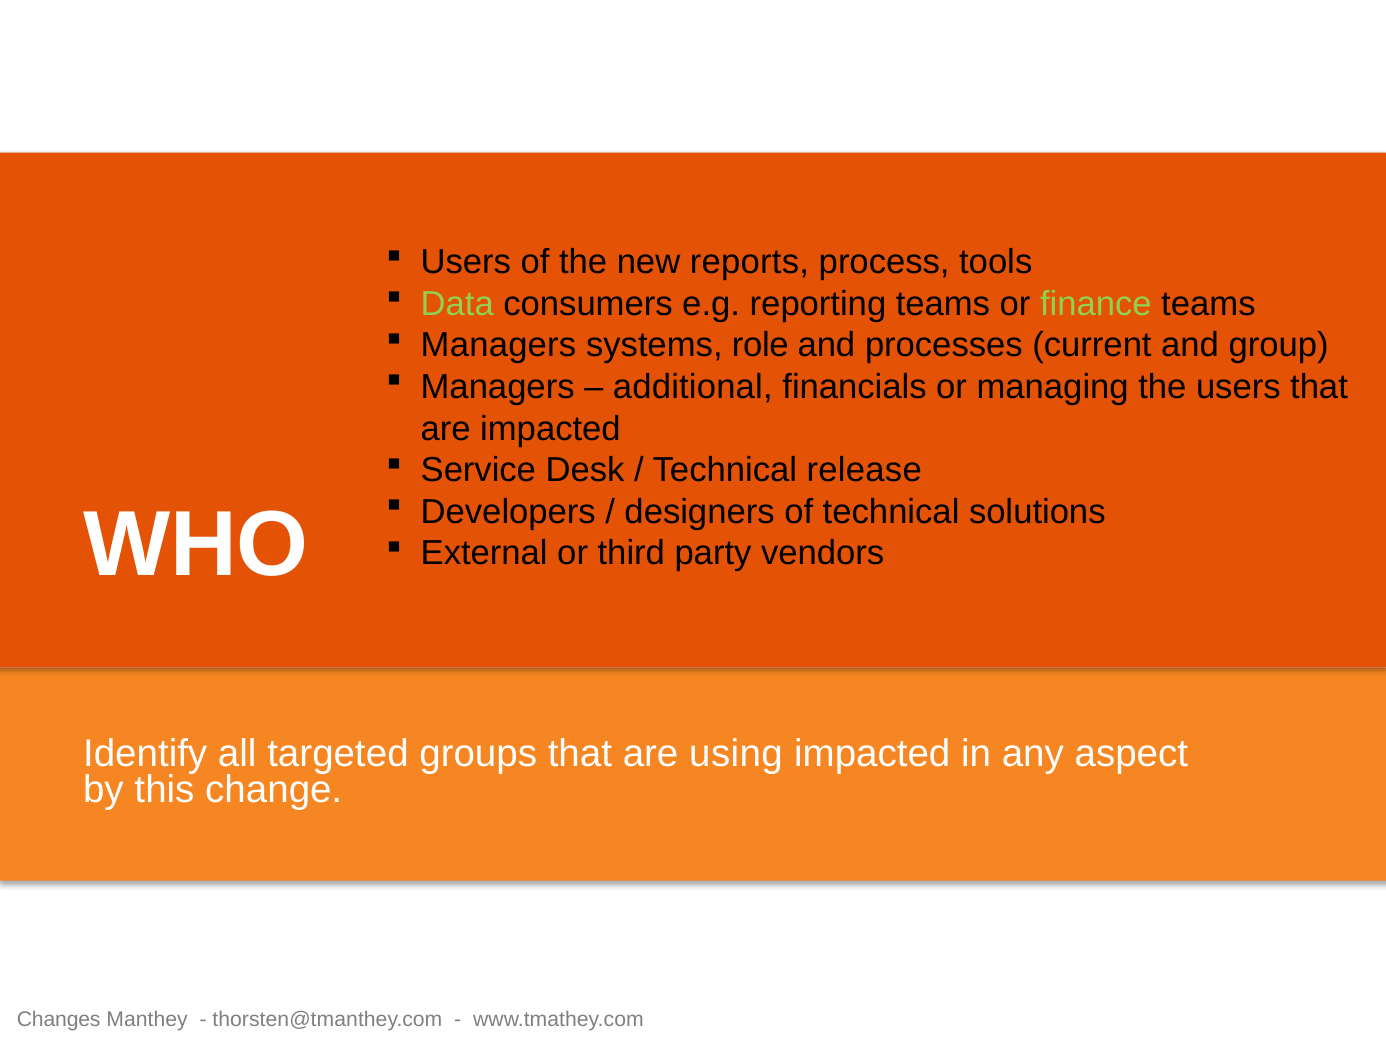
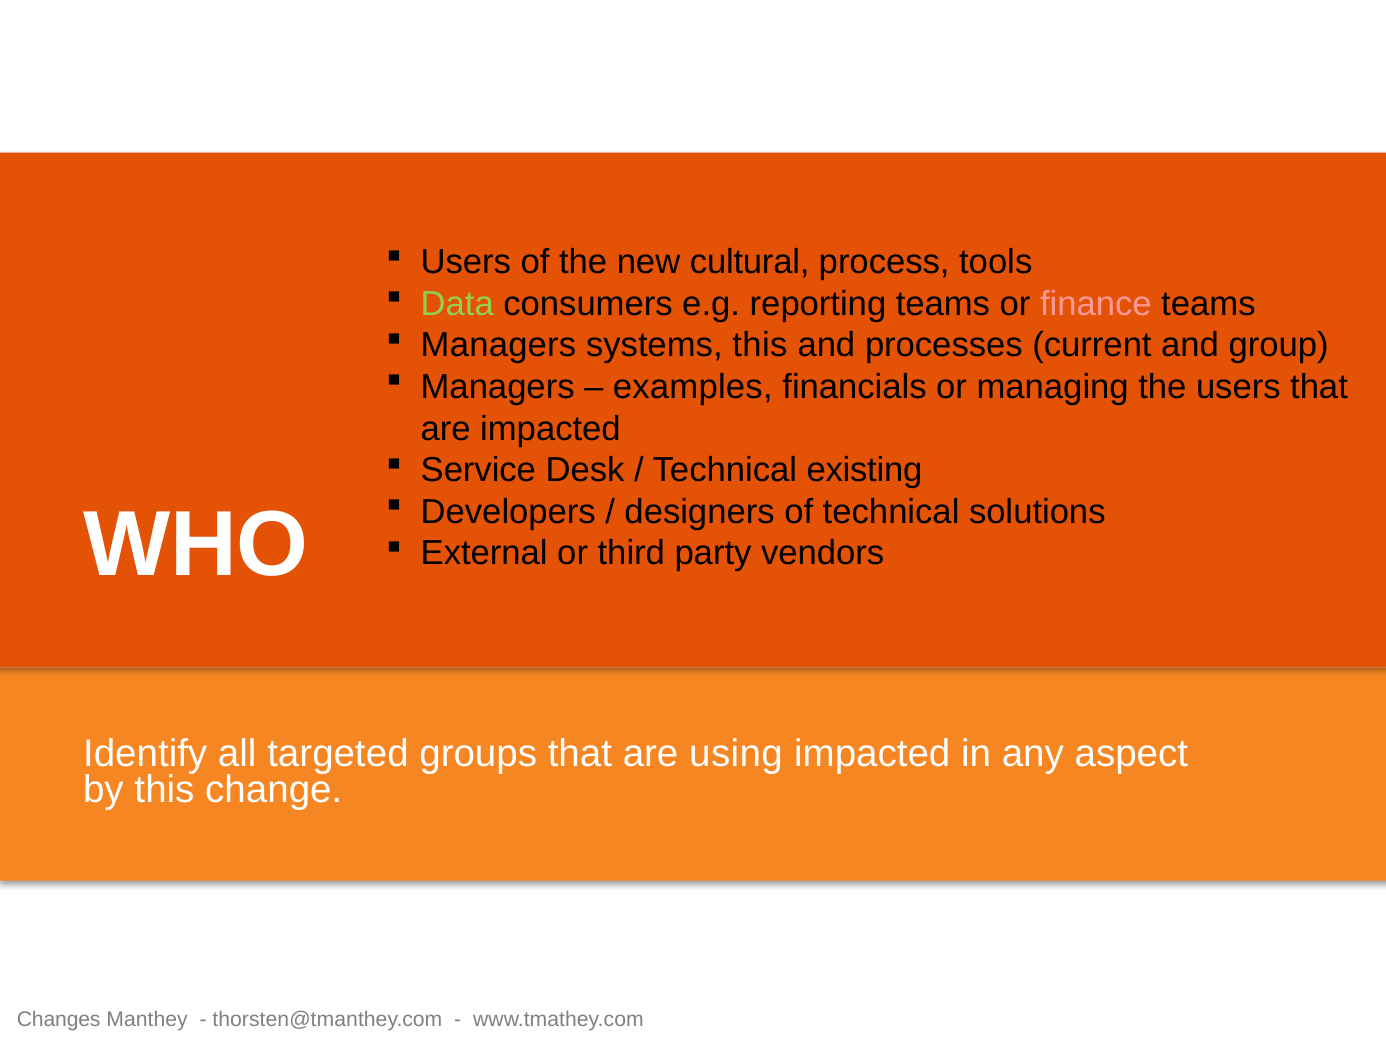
reports: reports -> cultural
finance colour: light green -> pink
systems role: role -> this
additional: additional -> examples
release: release -> existing
